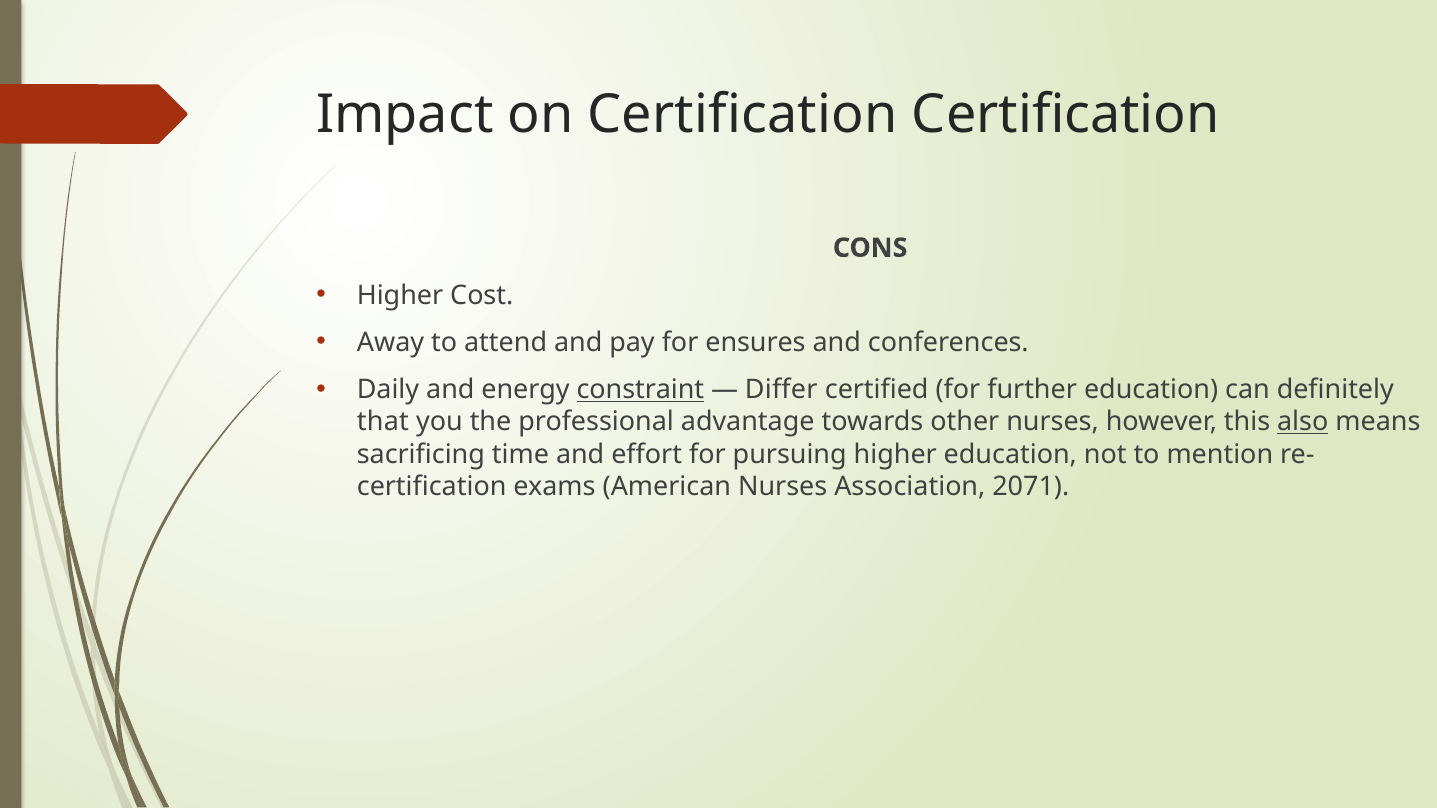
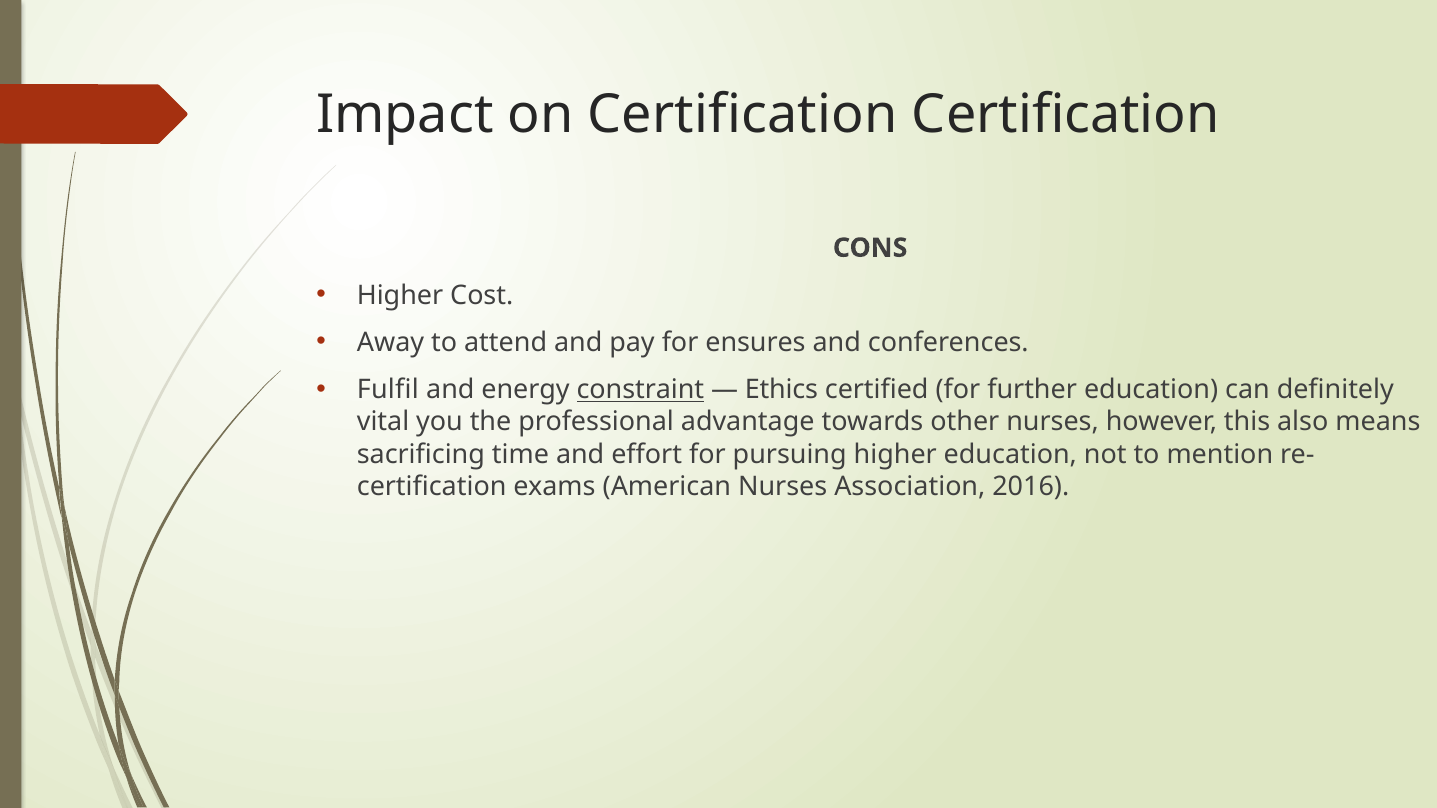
Daily: Daily -> Fulfil
Differ: Differ -> Ethics
that: that -> vital
also underline: present -> none
2071: 2071 -> 2016
